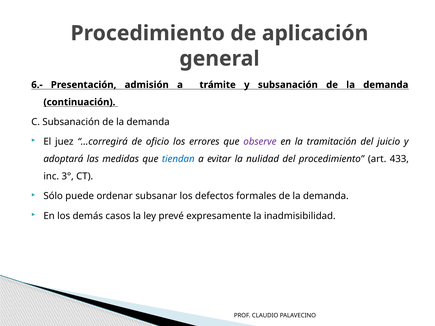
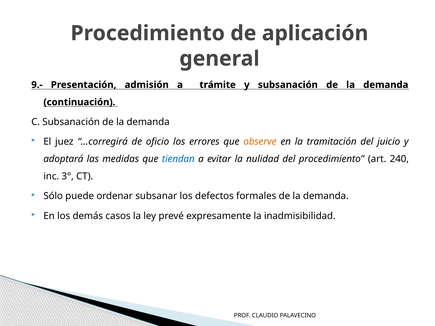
6.-: 6.- -> 9.-
observe colour: purple -> orange
433: 433 -> 240
